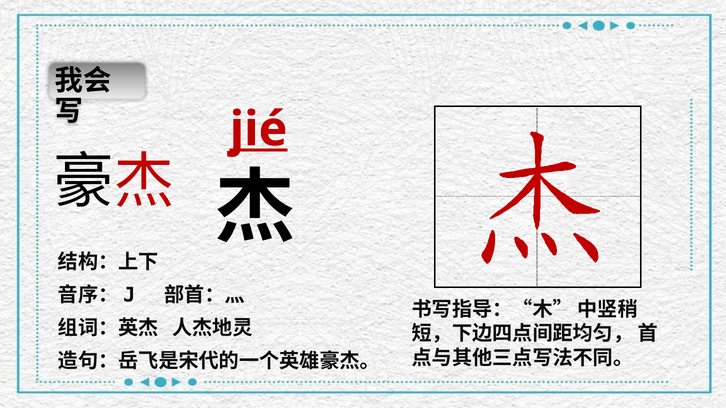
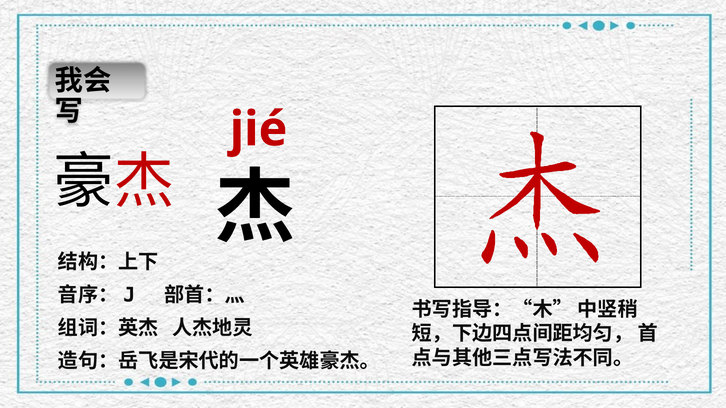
jié underline: present -> none
